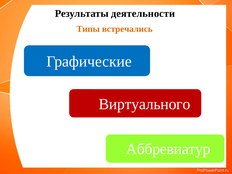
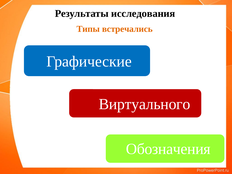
деятельности: деятельности -> исследования
Аббревиатур: Аббревиатур -> Обозначения
